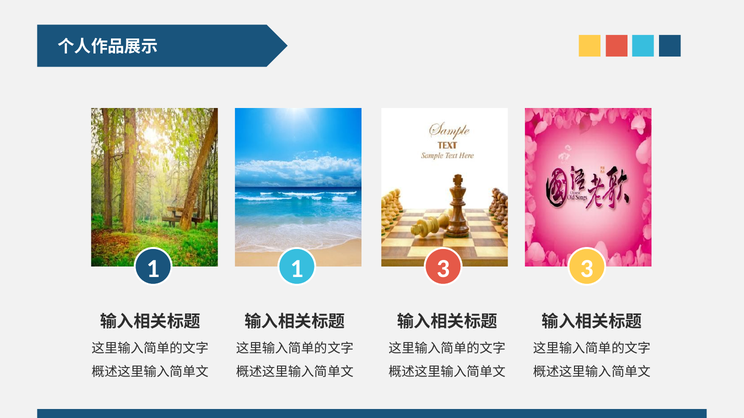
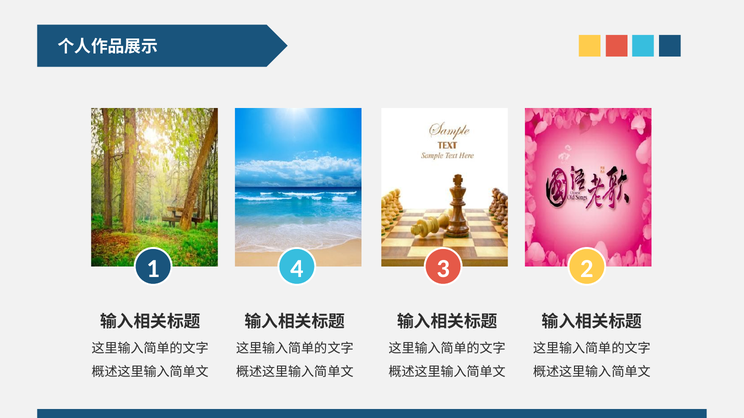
1 1: 1 -> 4
3 3: 3 -> 2
